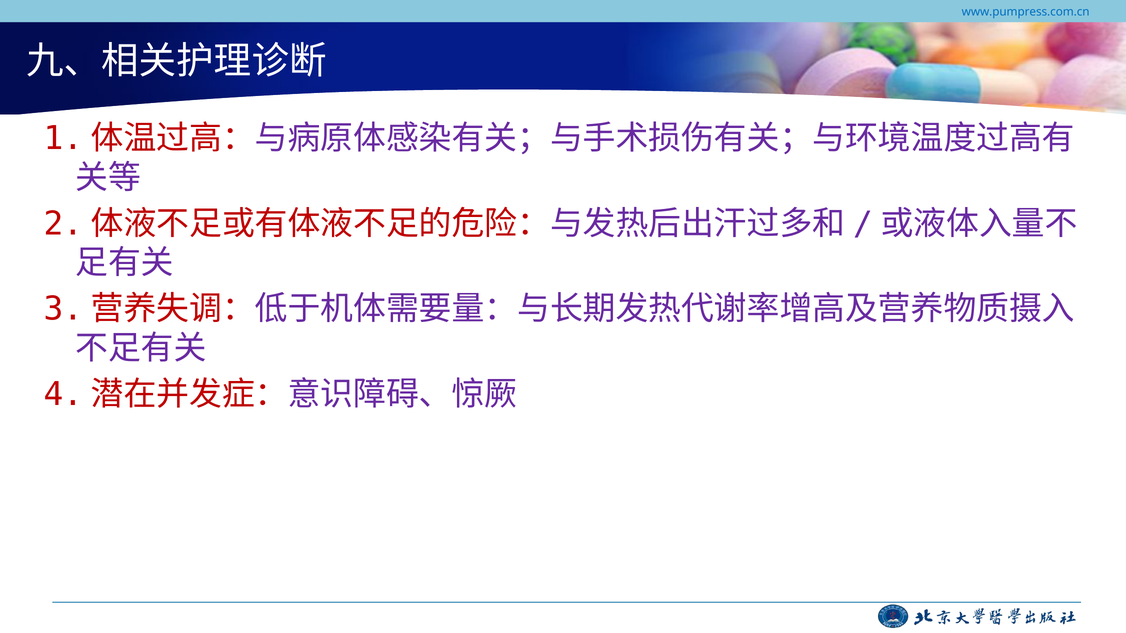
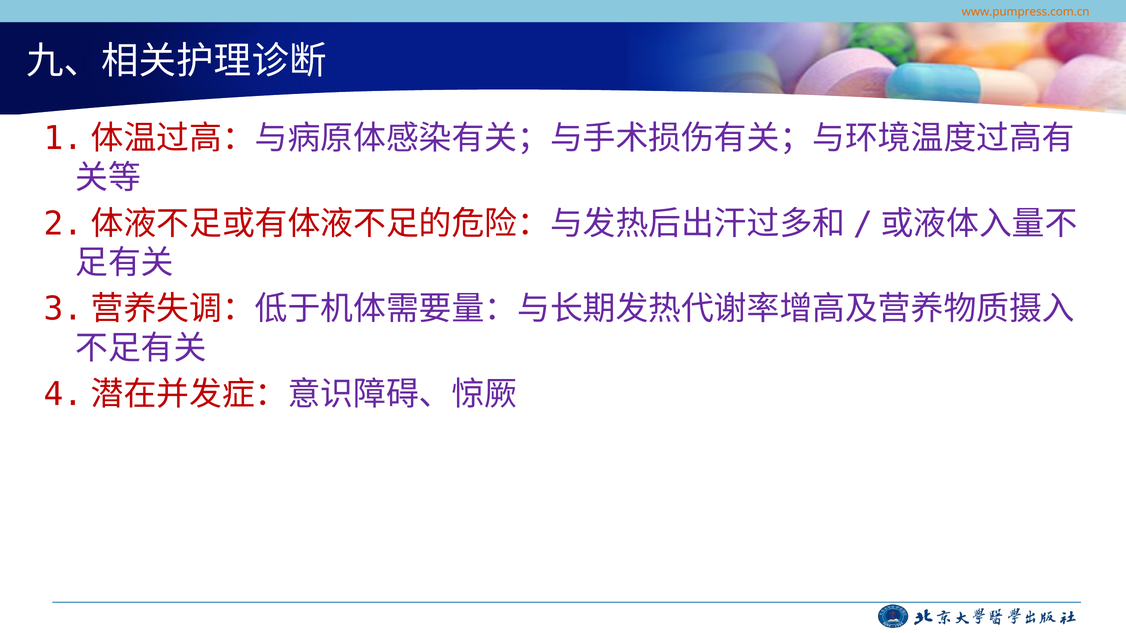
www.pumpress.com.cn colour: blue -> orange
